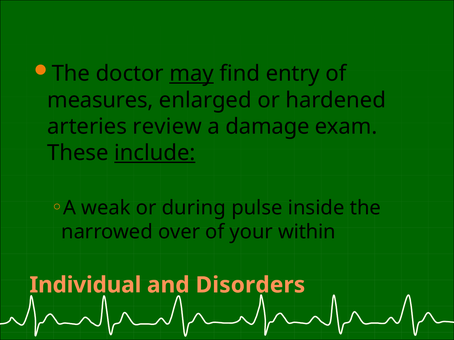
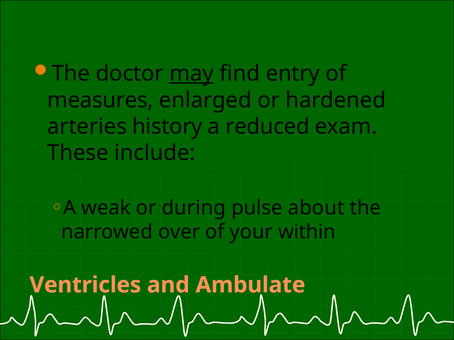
review: review -> history
damage: damage -> reduced
include underline: present -> none
inside: inside -> about
Individual: Individual -> Ventricles
Disorders: Disorders -> Ambulate
